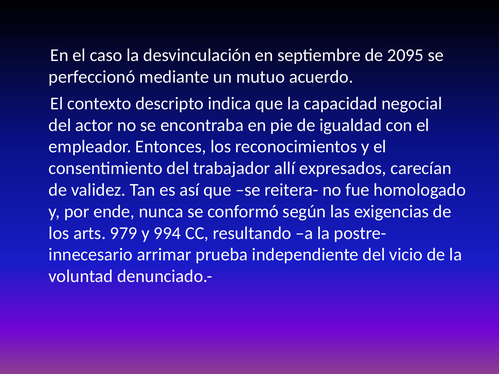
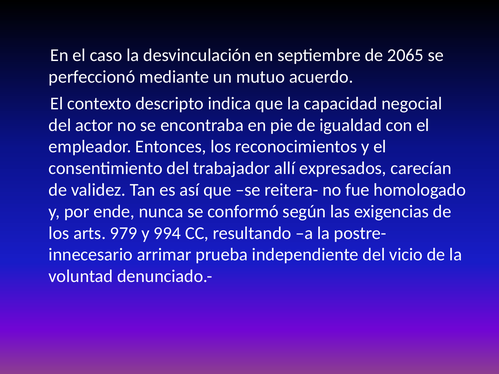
2095: 2095 -> 2065
